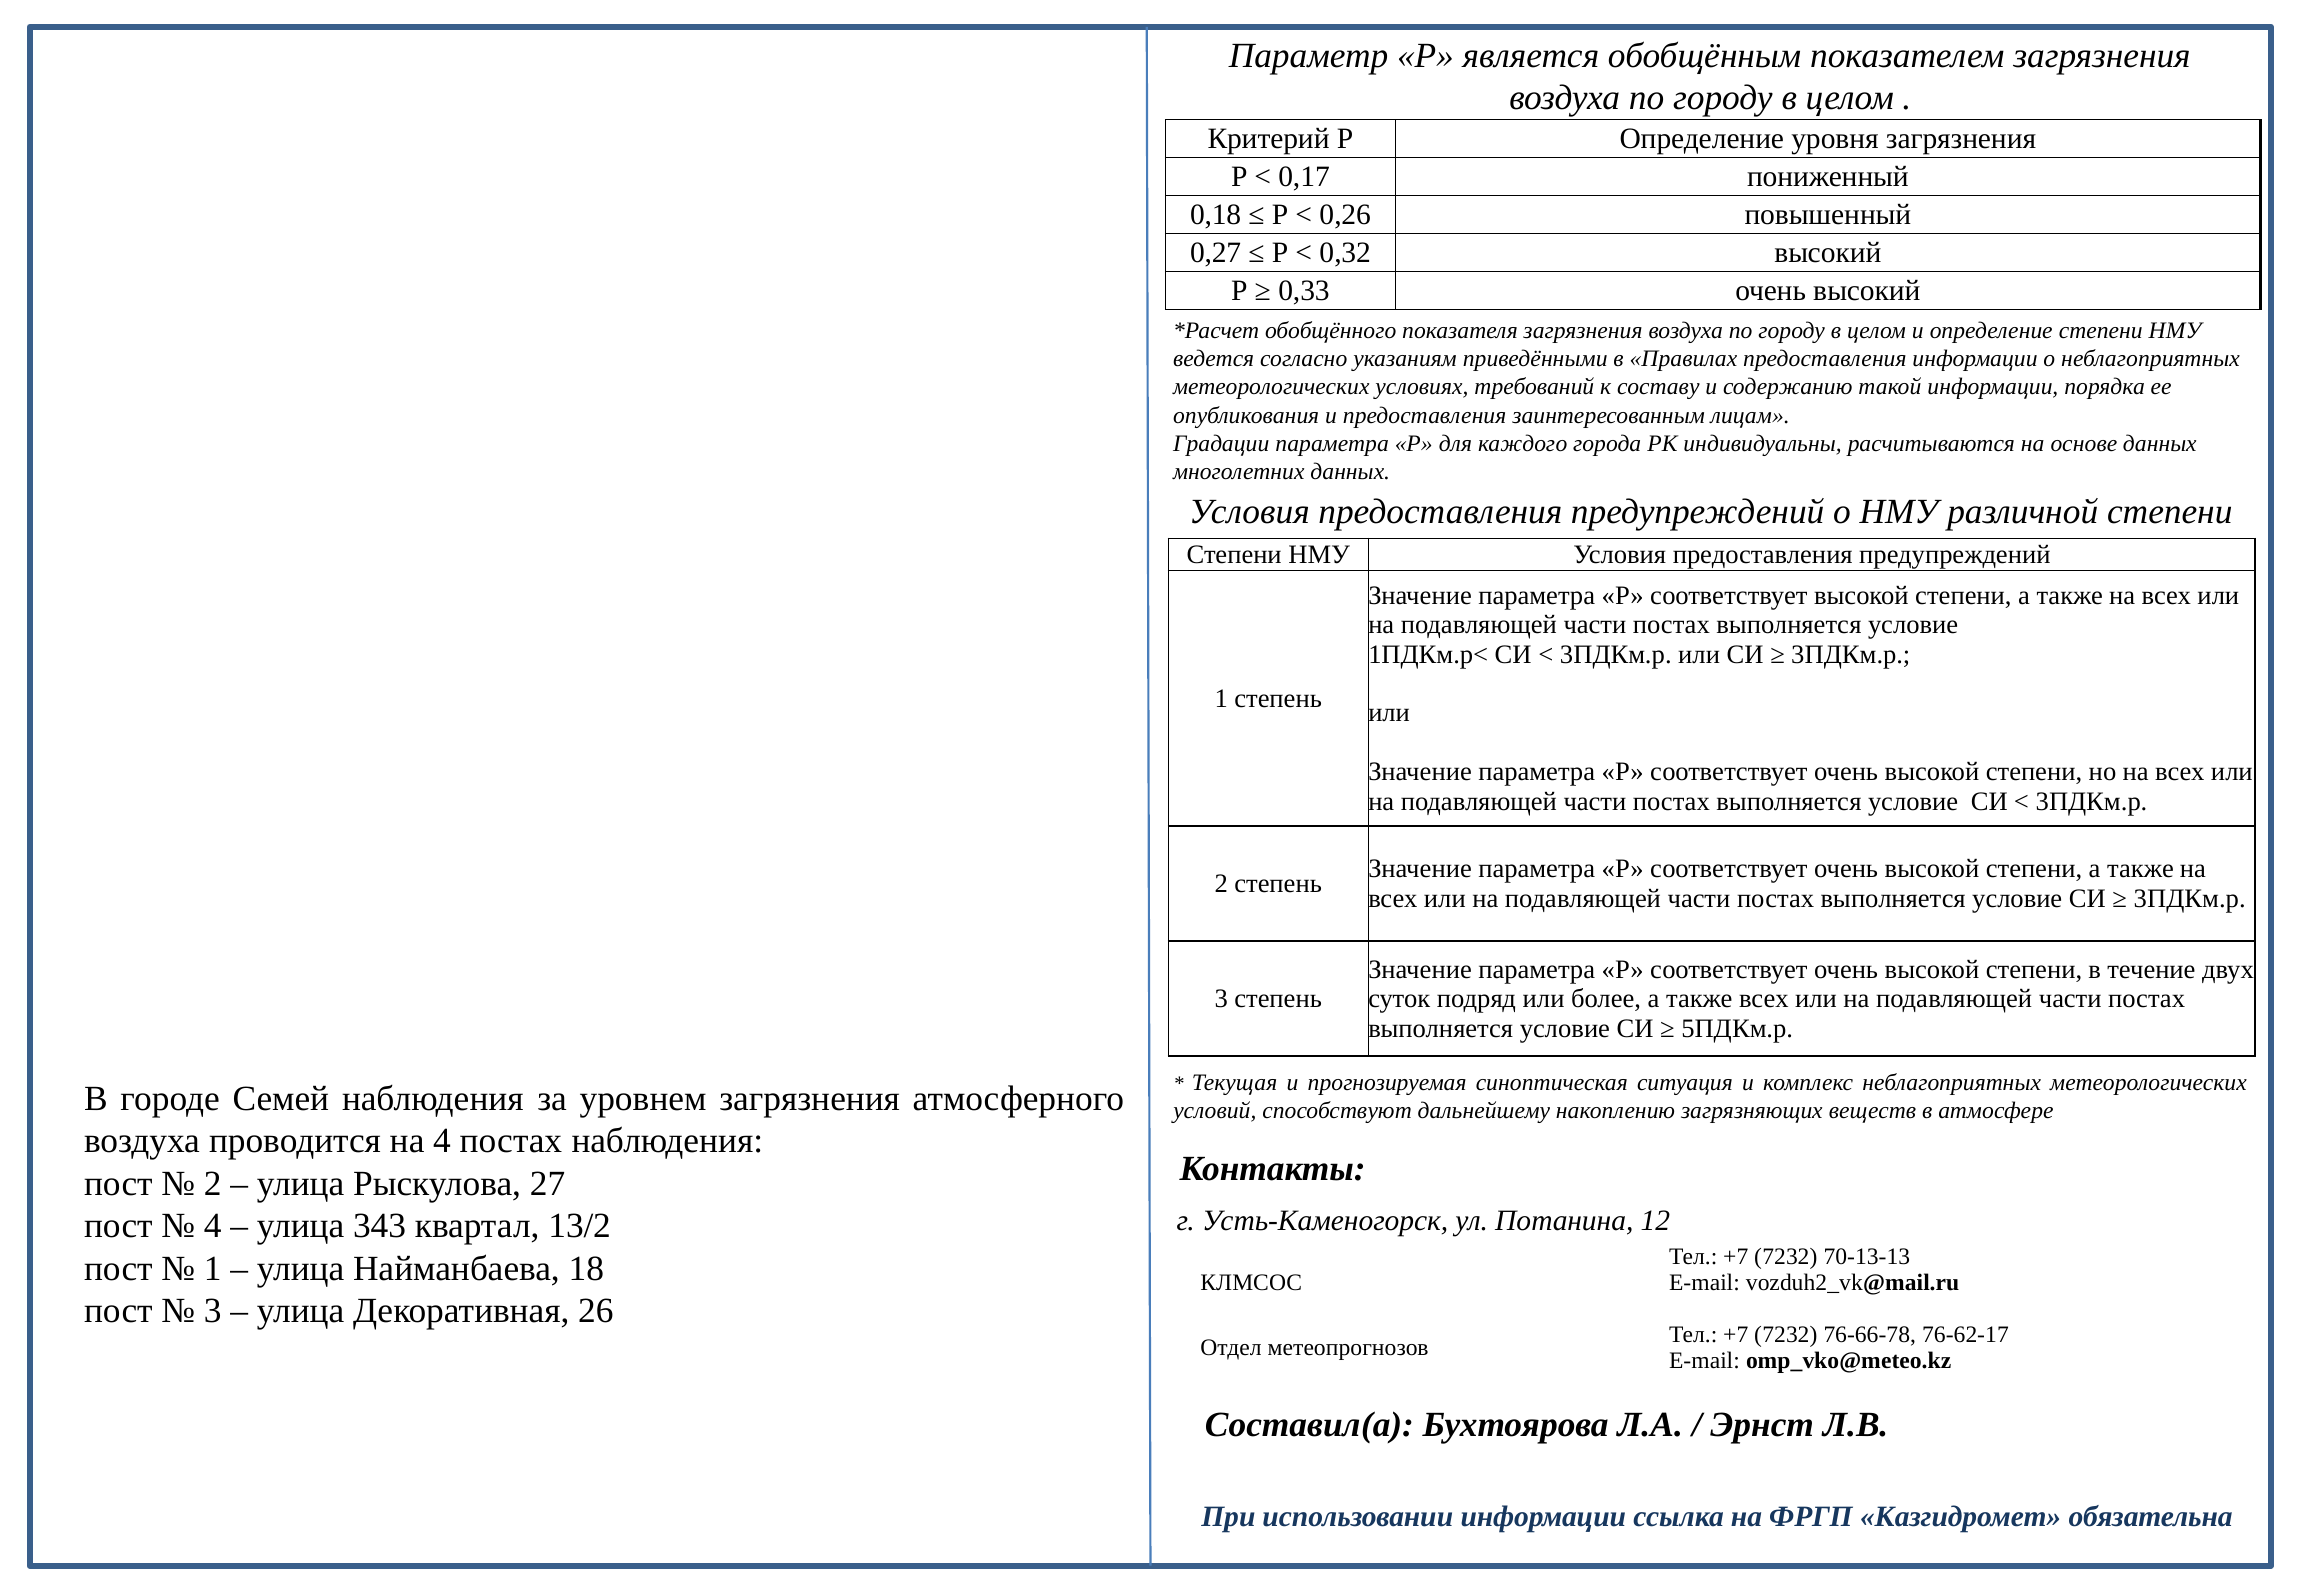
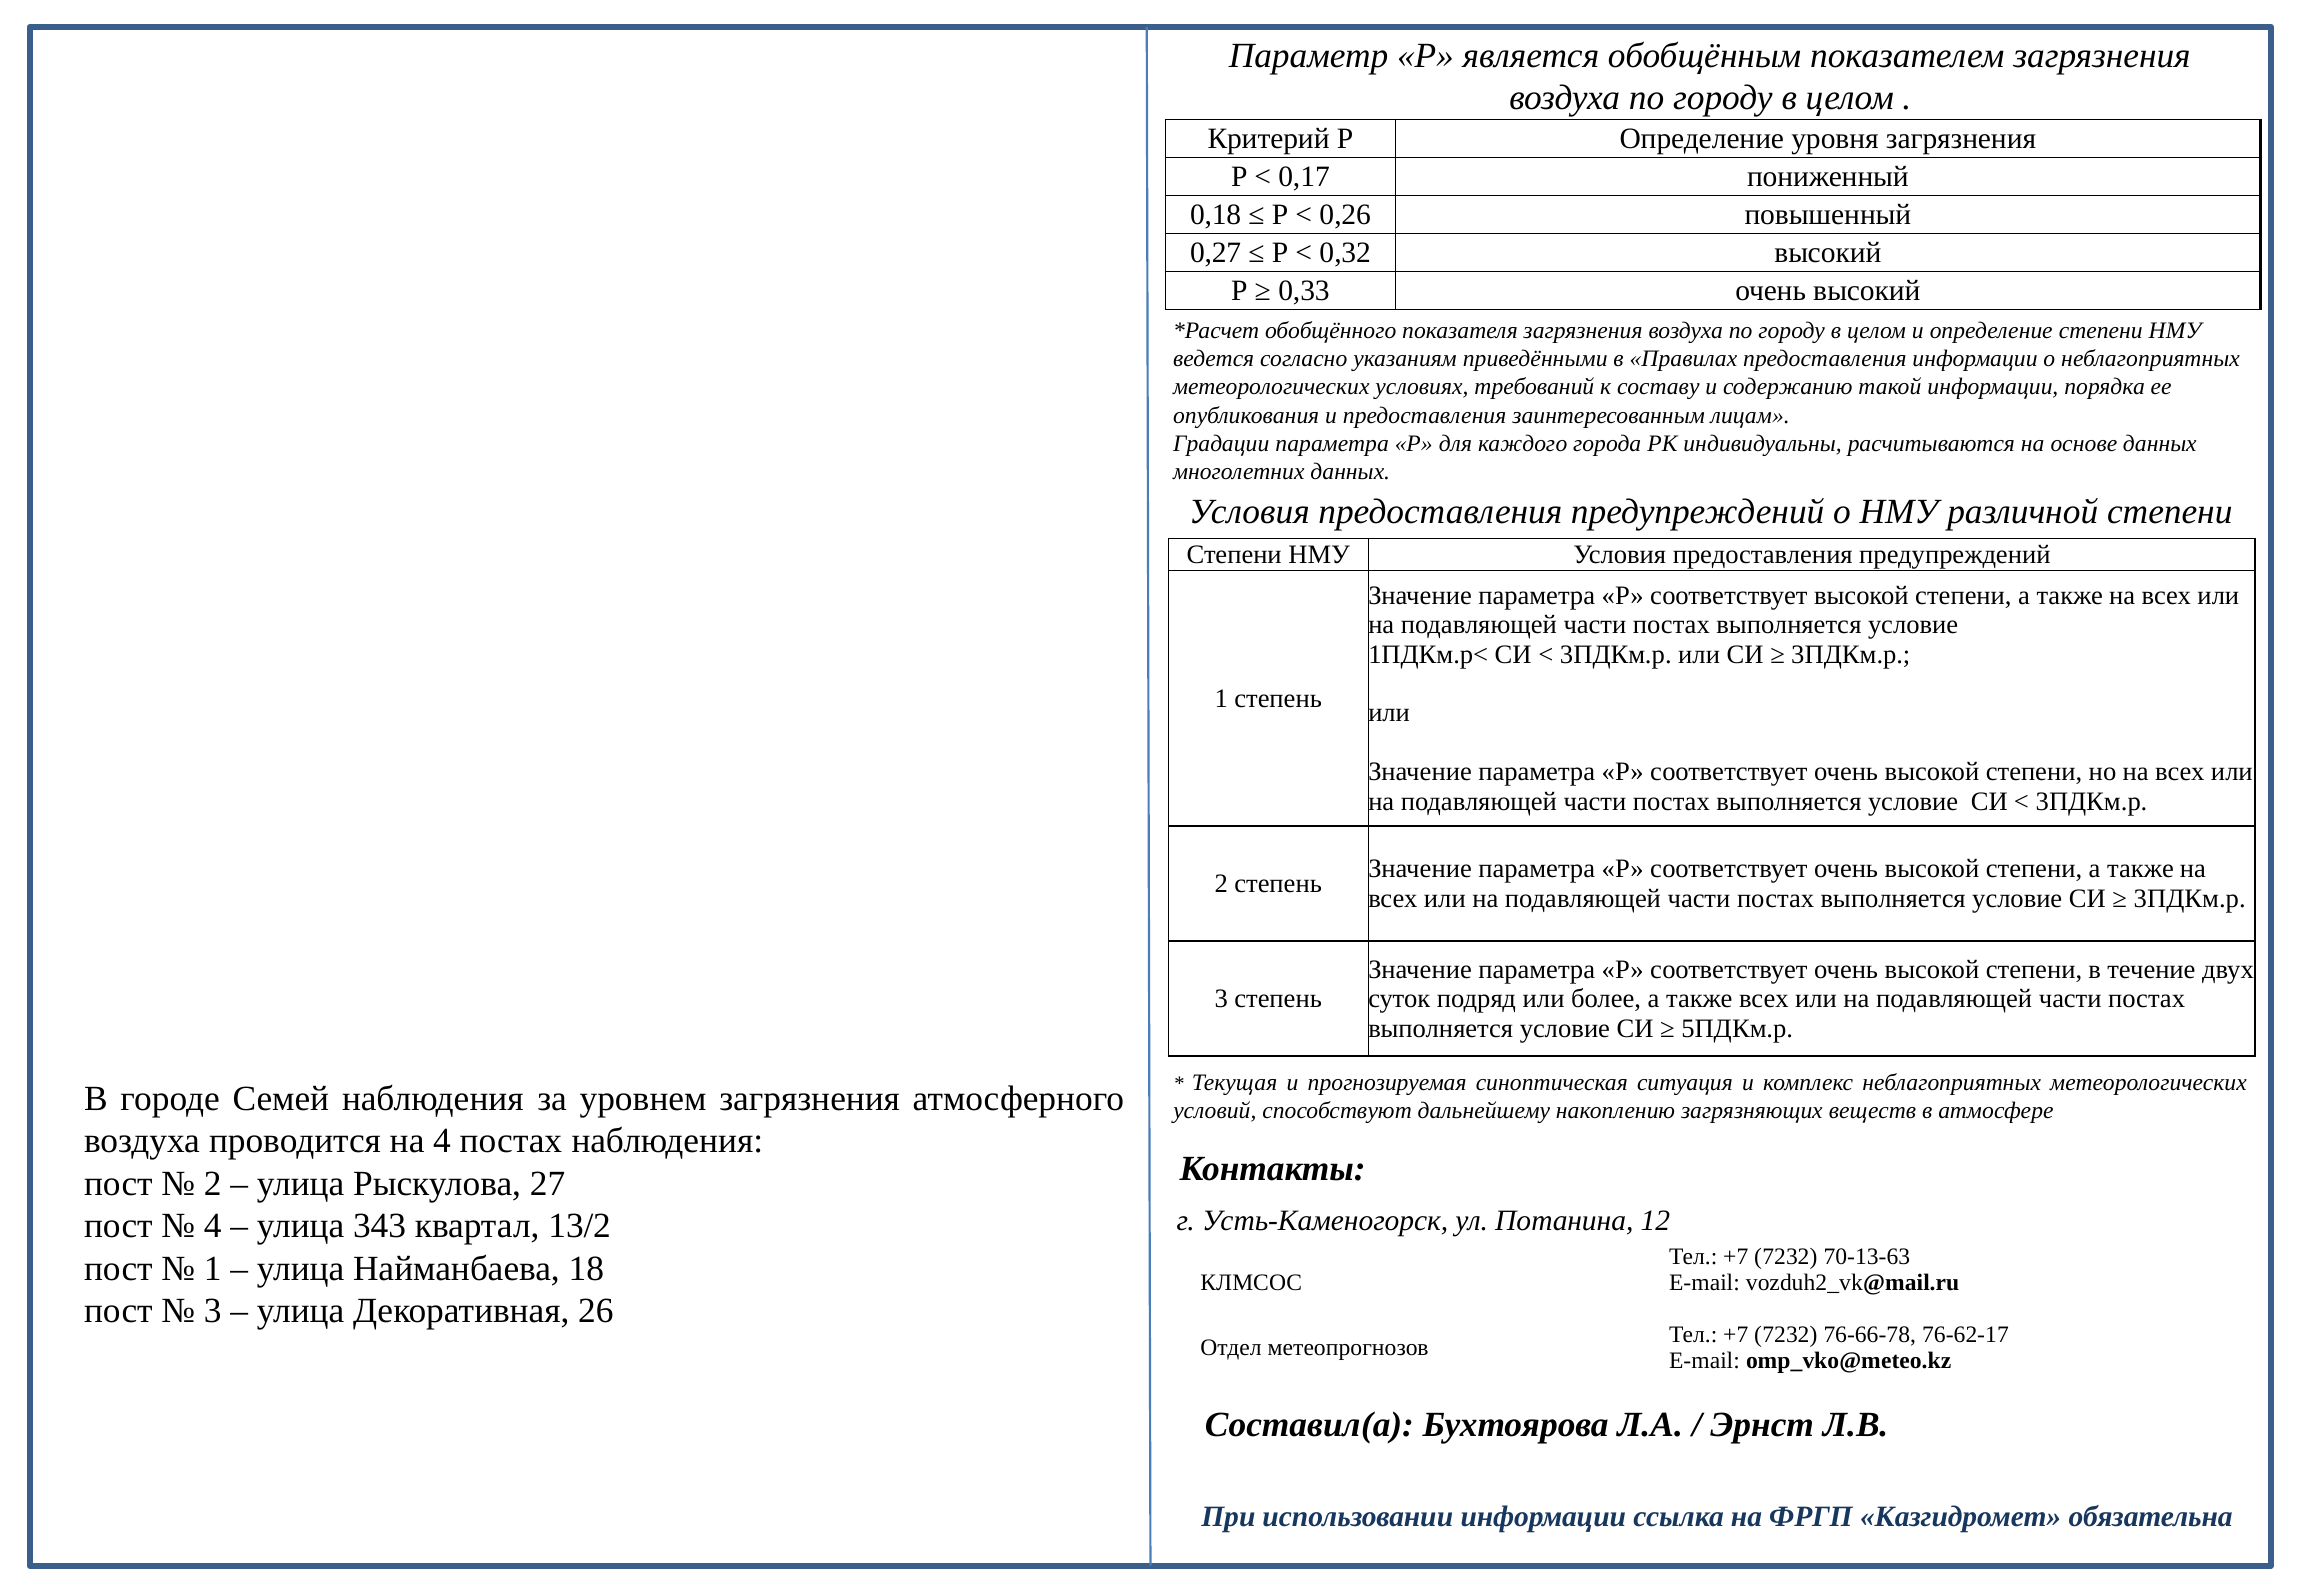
70-13-13: 70-13-13 -> 70-13-63
